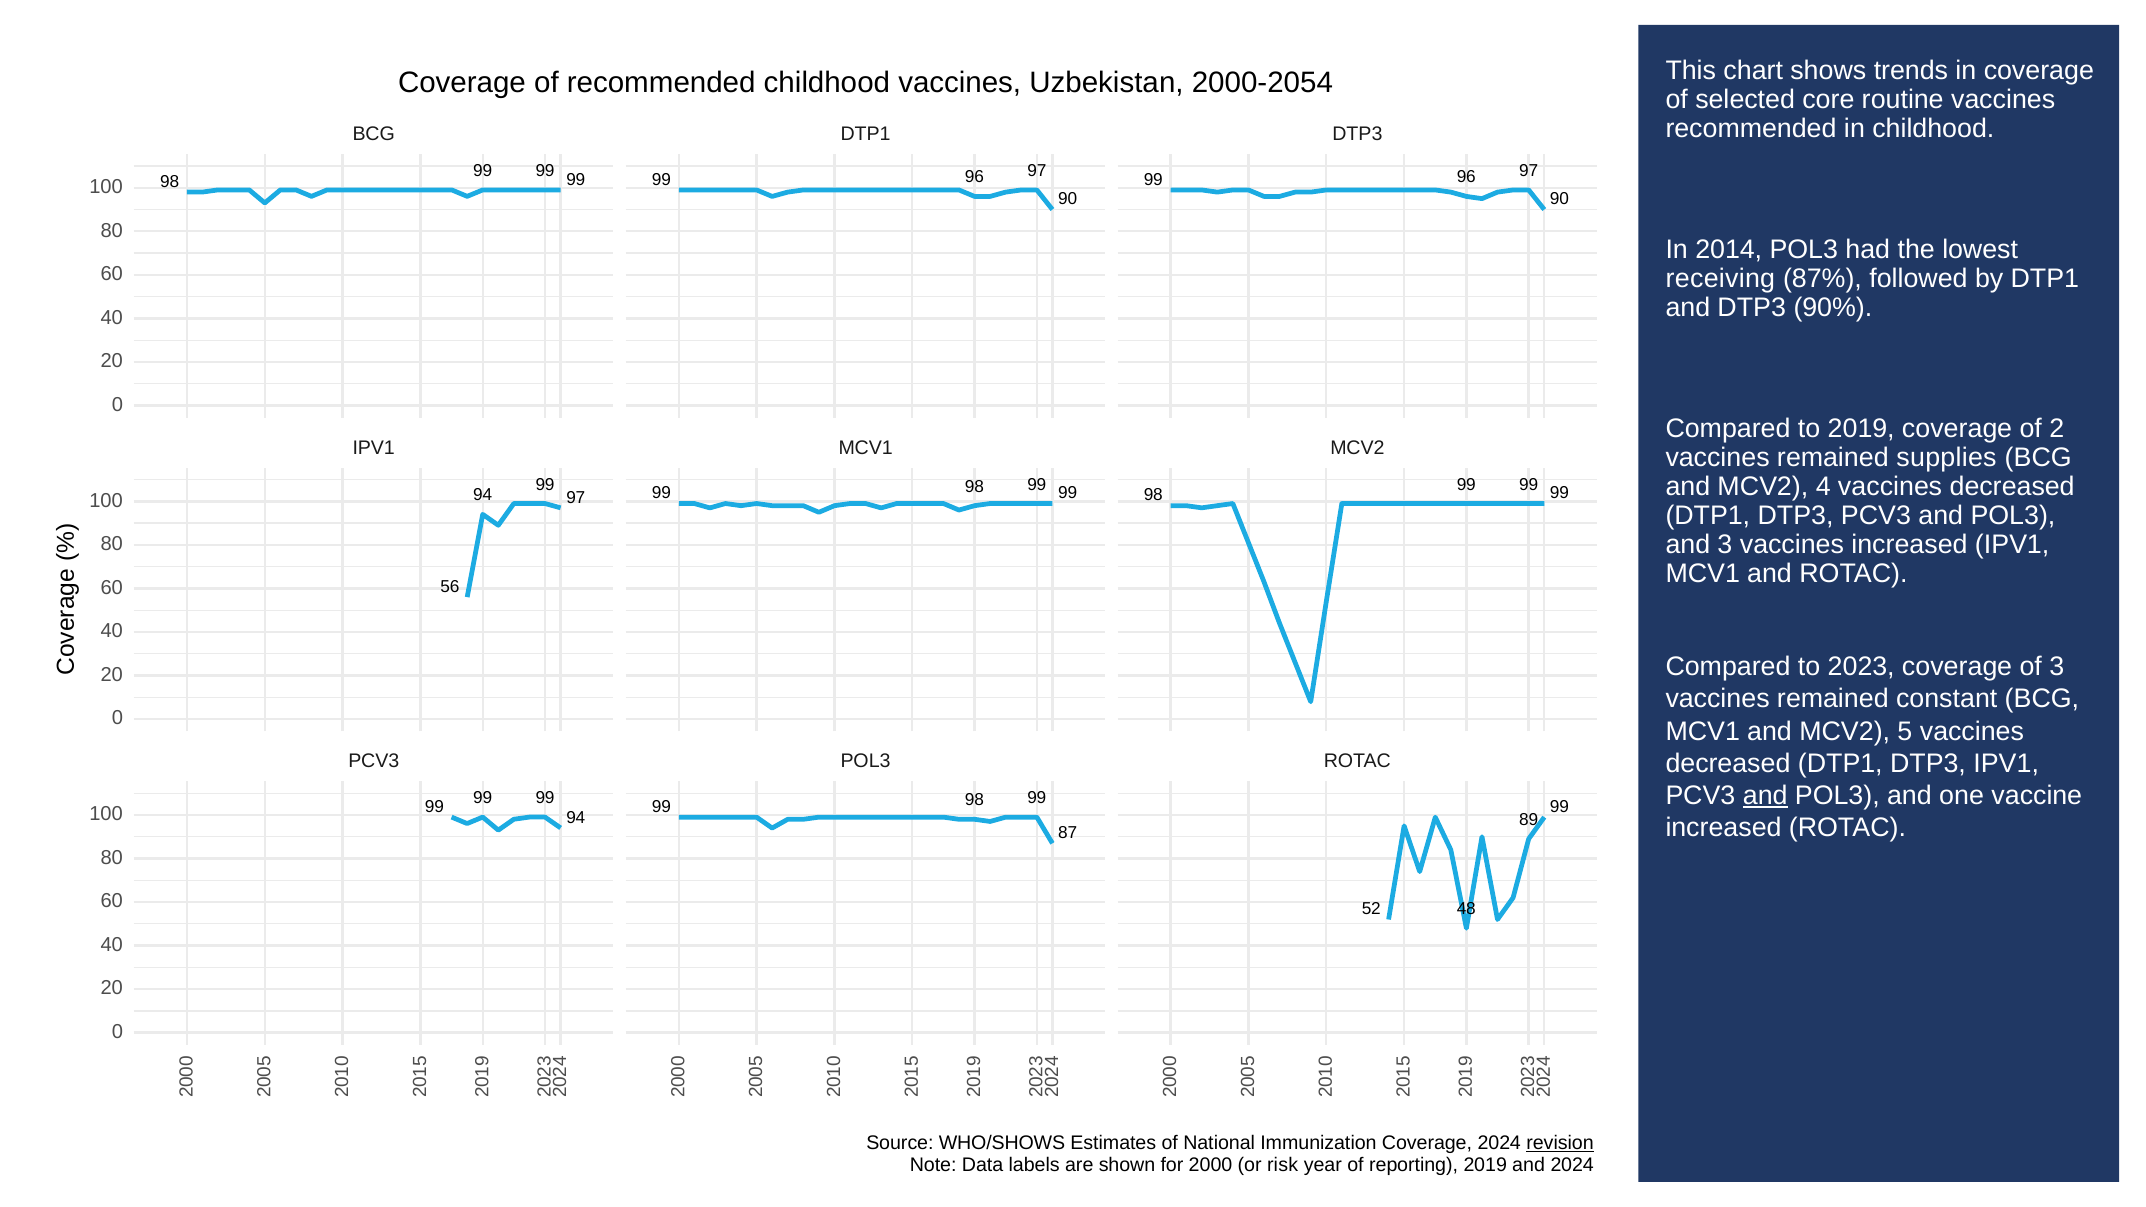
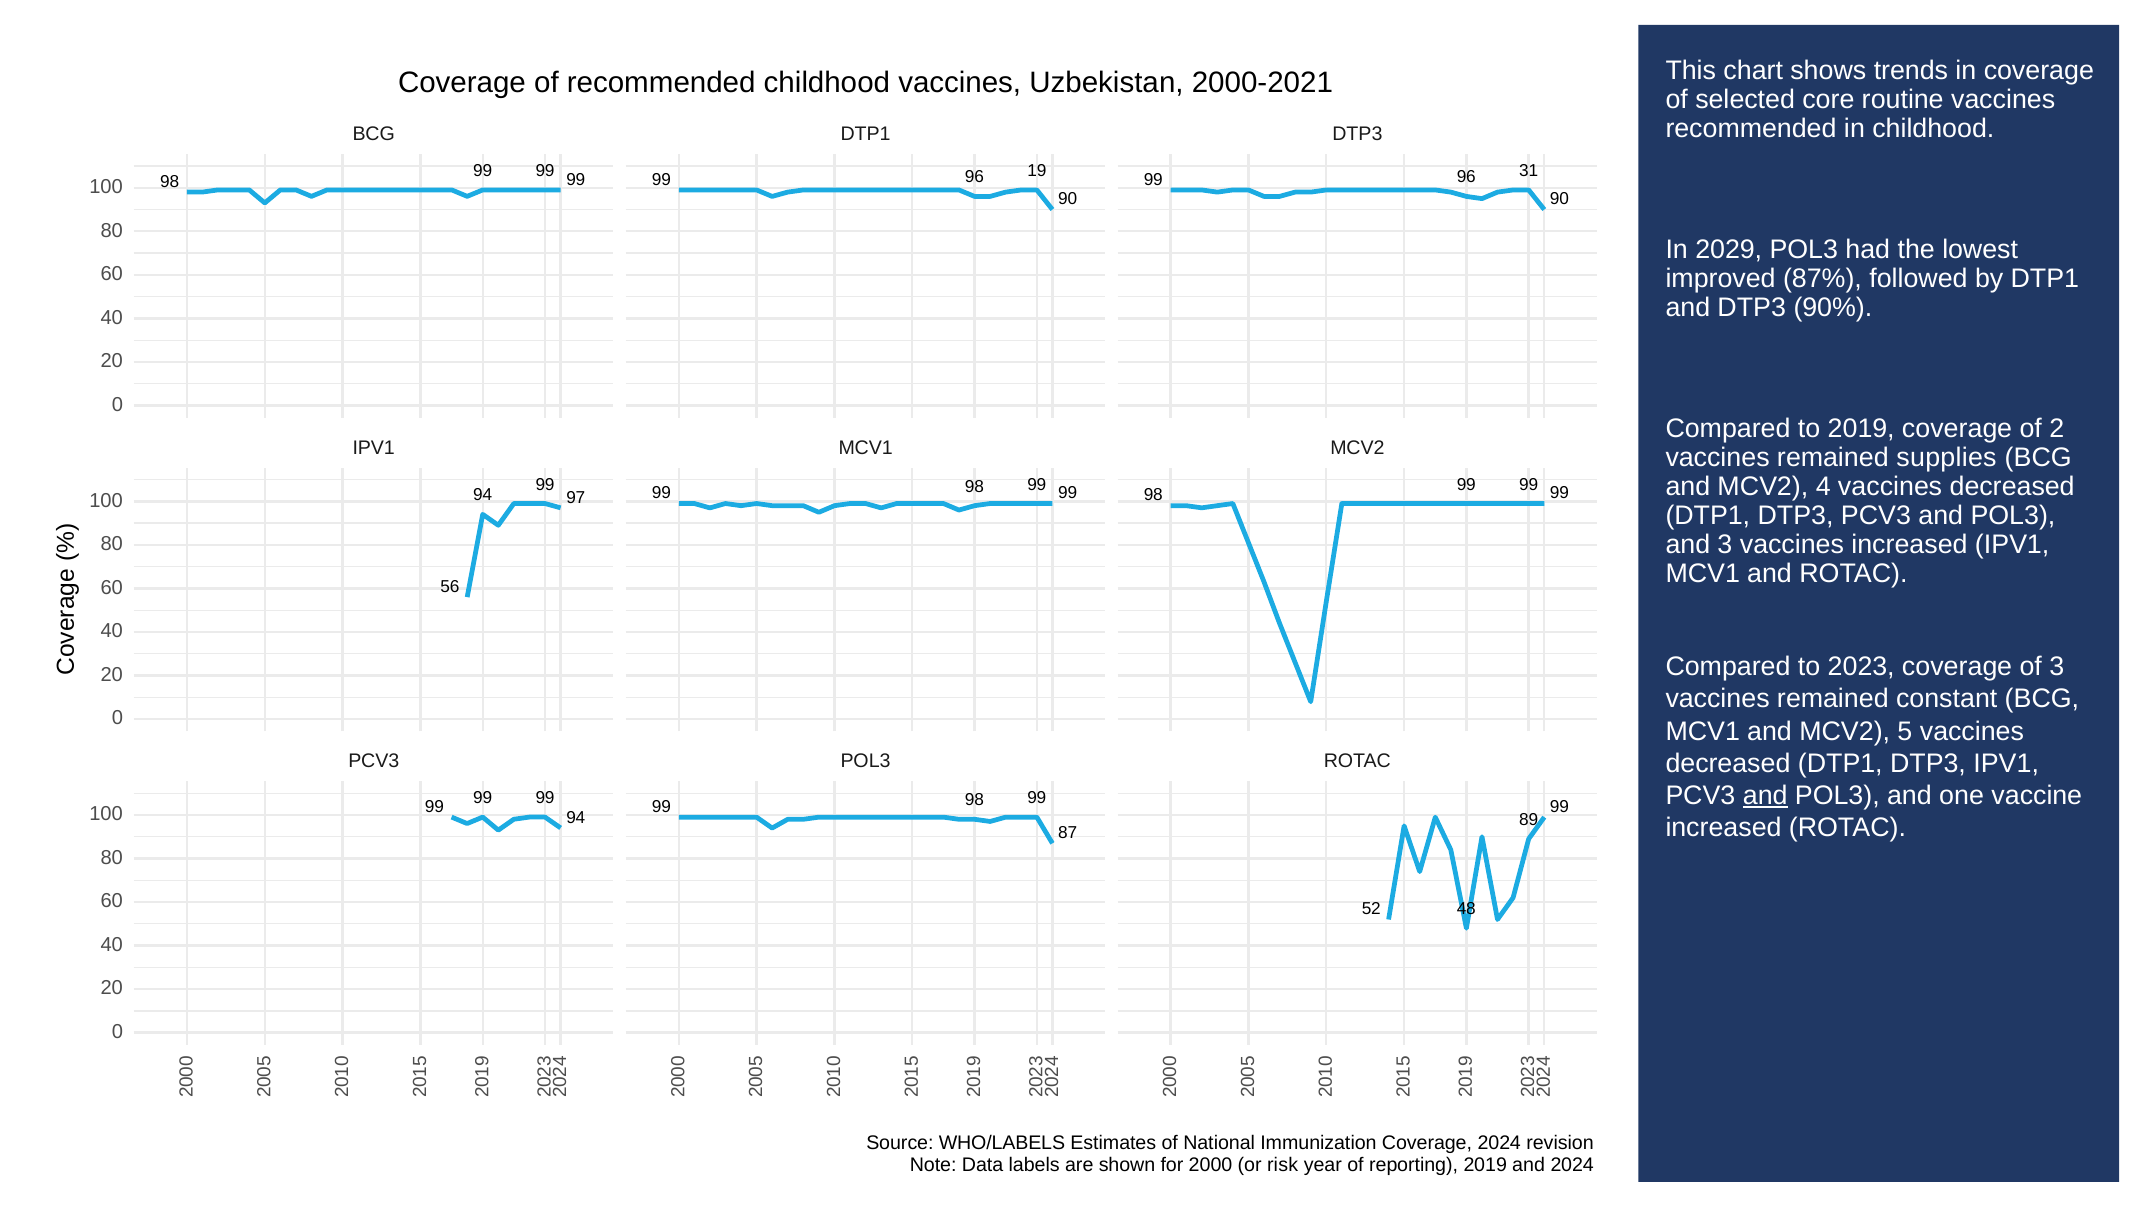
2000-2054: 2000-2054 -> 2000-2021
97 at (1037, 171): 97 -> 19
97 at (1529, 171): 97 -> 31
2014: 2014 -> 2029
receiving: receiving -> improved
WHO/SHOWS: WHO/SHOWS -> WHO/LABELS
revision at (1560, 1144) underline: present -> none
